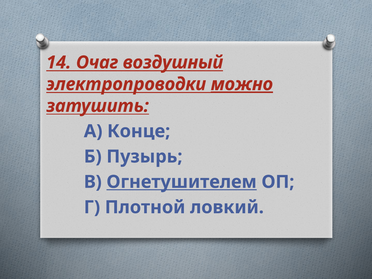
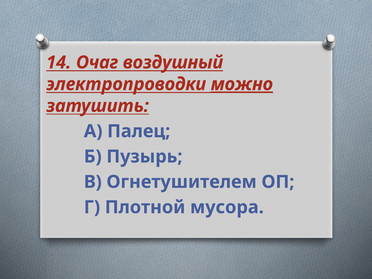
Конце: Конце -> Палец
Огнетушителем underline: present -> none
ловкий: ловкий -> мусора
